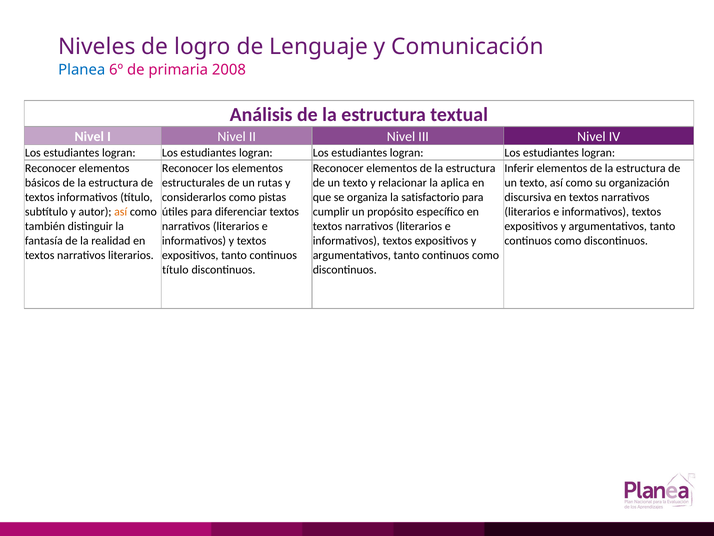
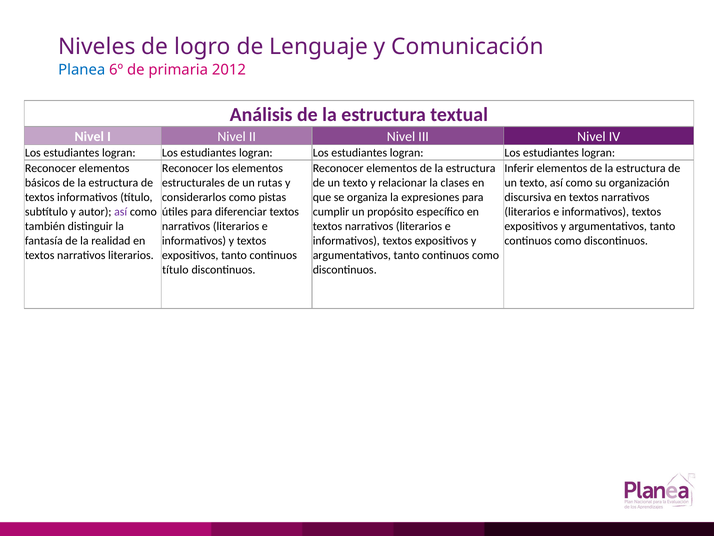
2008: 2008 -> 2012
aplica: aplica -> clases
satisfactorio: satisfactorio -> expresiones
así at (121, 212) colour: orange -> purple
